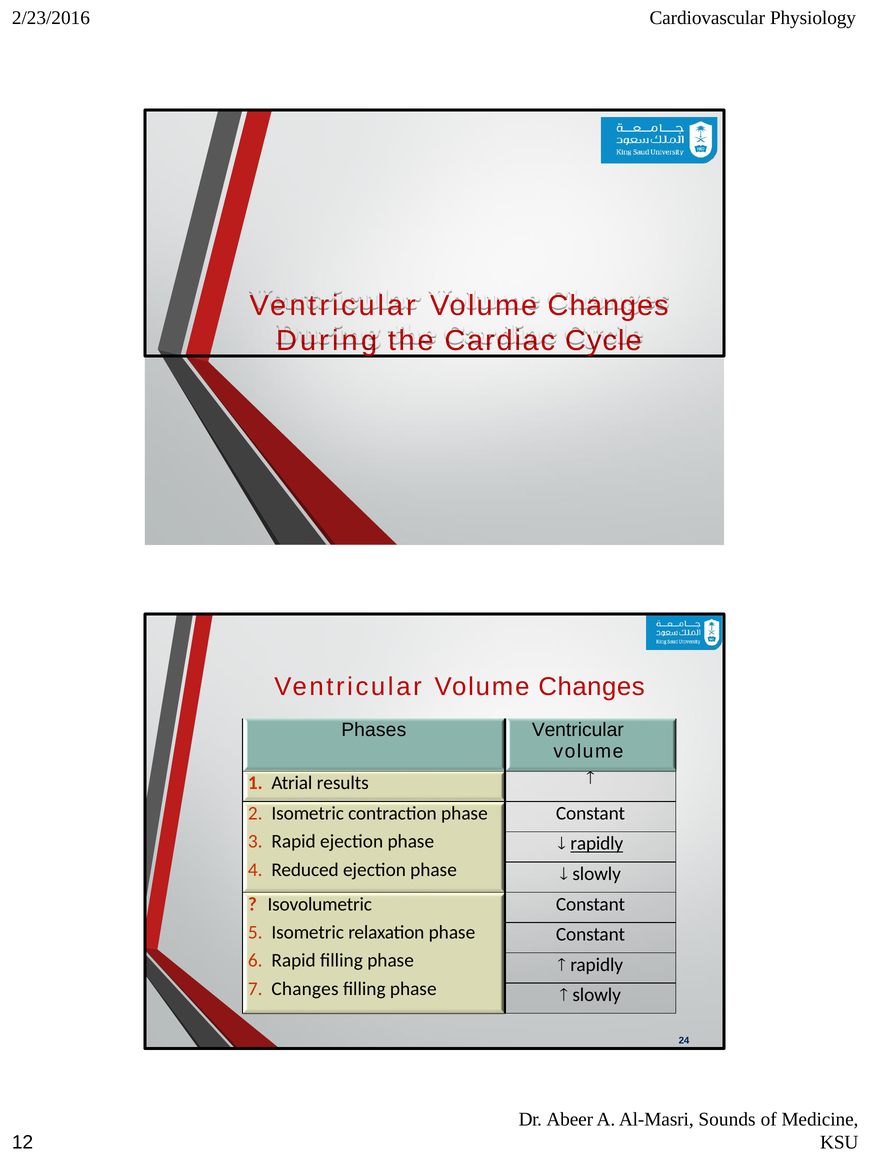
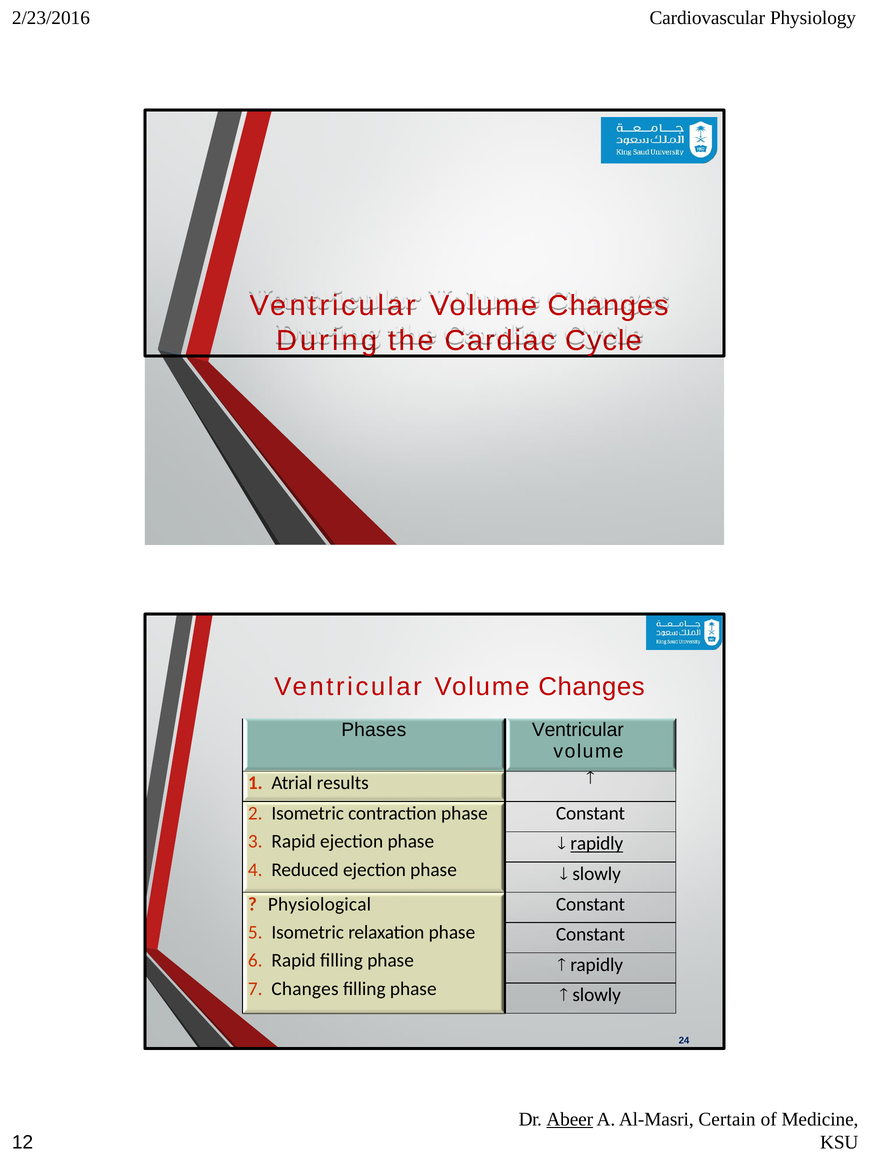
Isovolumetric: Isovolumetric -> Physiological
Abeer underline: none -> present
Sounds: Sounds -> Certain
